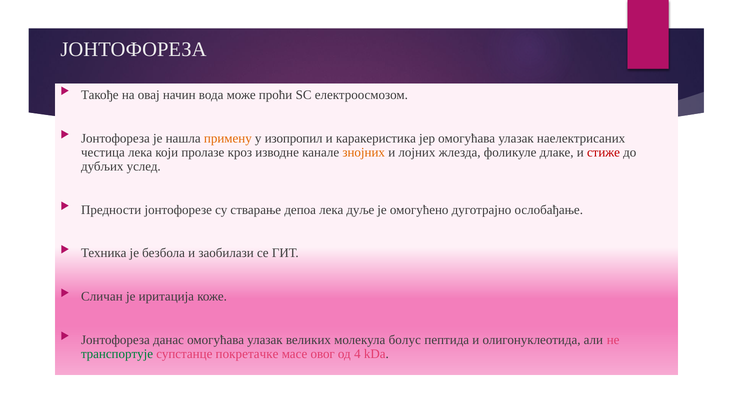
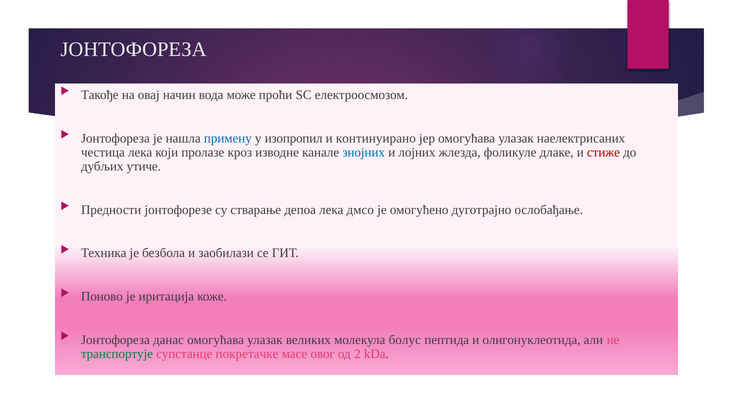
примену colour: orange -> blue
каракеристика: каракеристика -> континуирано
знојних colour: orange -> blue
услед: услед -> утиче
дуље: дуље -> дмсо
Сличан: Сличан -> Поново
4: 4 -> 2
